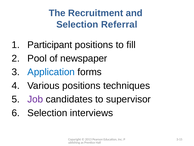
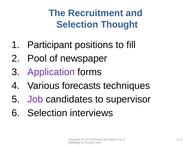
Referral: Referral -> Thought
Application colour: blue -> purple
Various positions: positions -> forecasts
